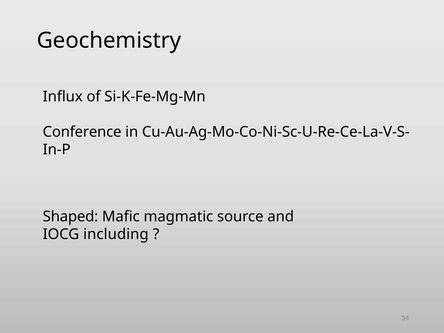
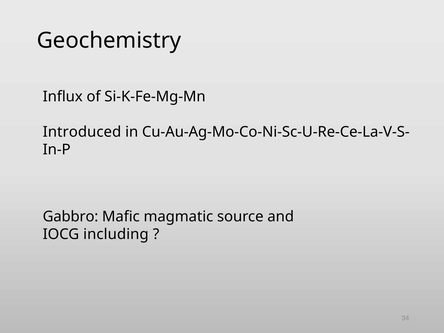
Conference: Conference -> Introduced
Shaped: Shaped -> Gabbro
